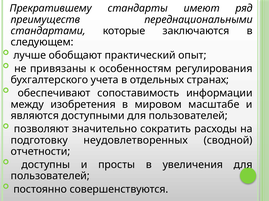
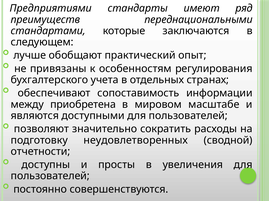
Прекратившему: Прекратившему -> Предприятиями
изобретения: изобретения -> приобретена
